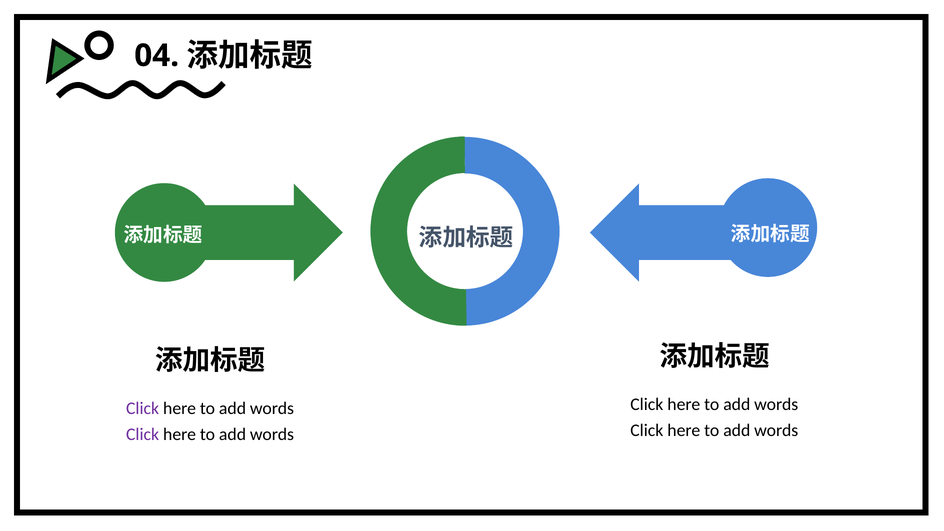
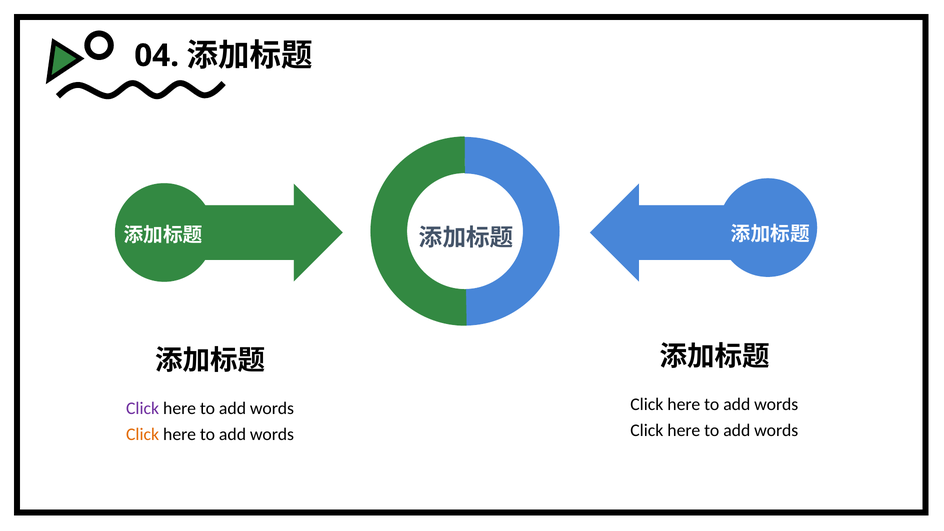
Click at (143, 435) colour: purple -> orange
